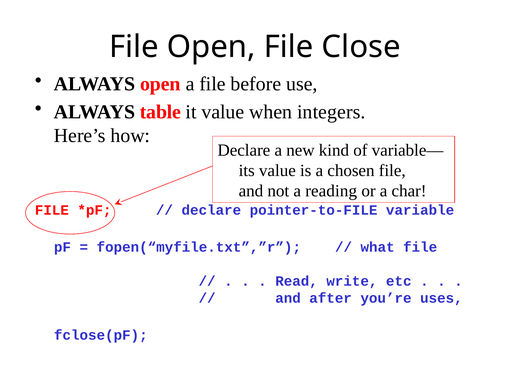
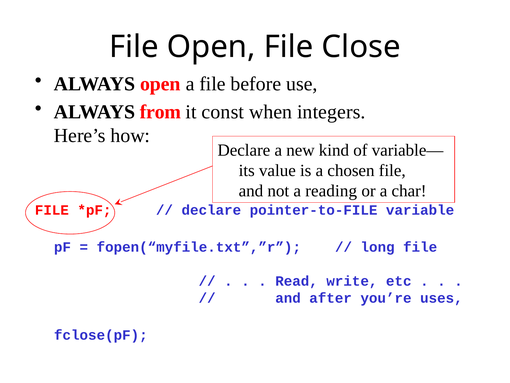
table: table -> from
it value: value -> const
what: what -> long
